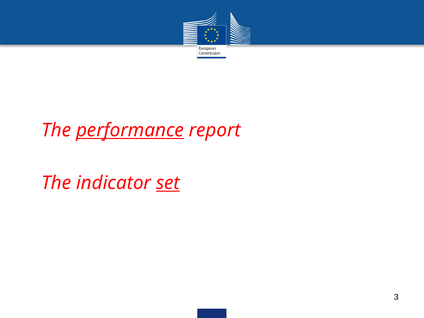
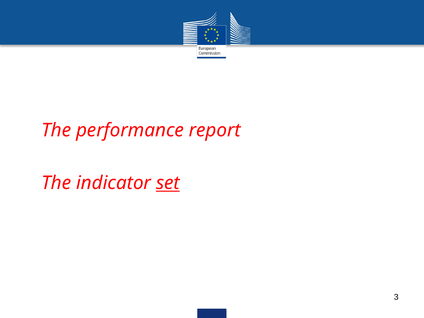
performance underline: present -> none
